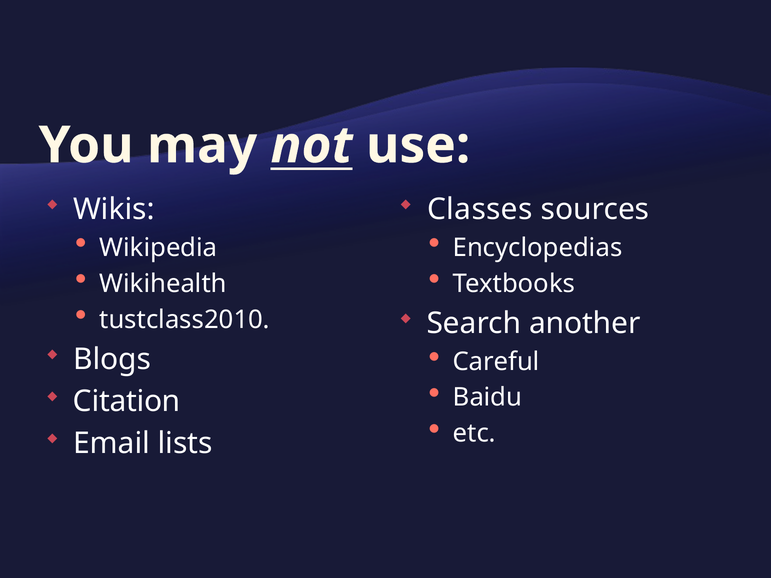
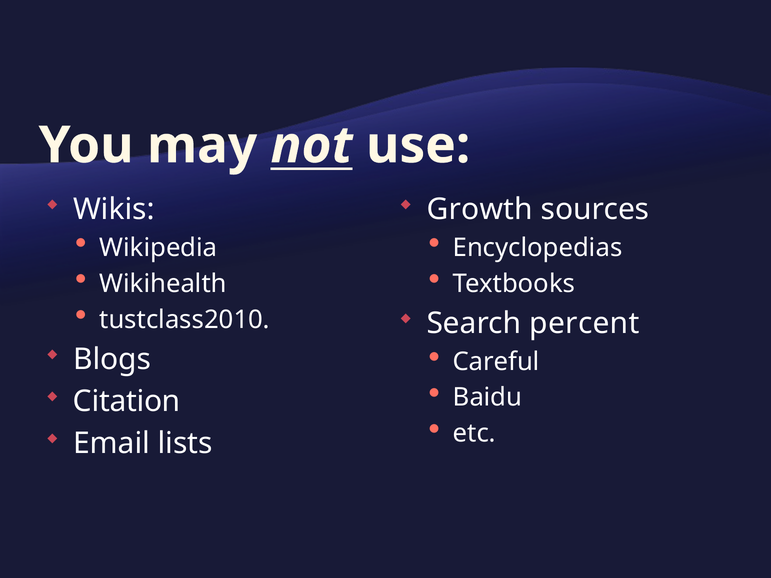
Classes: Classes -> Growth
another: another -> percent
